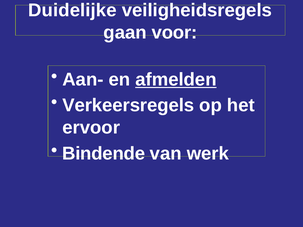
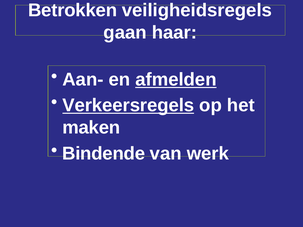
Duidelijke: Duidelijke -> Betrokken
voor: voor -> haar
Verkeersregels underline: none -> present
ervoor: ervoor -> maken
